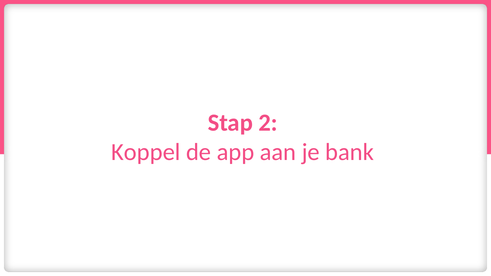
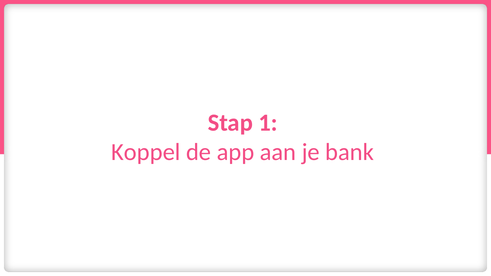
2: 2 -> 1
